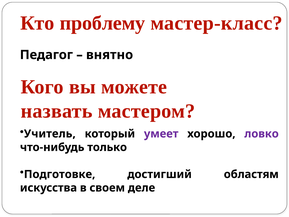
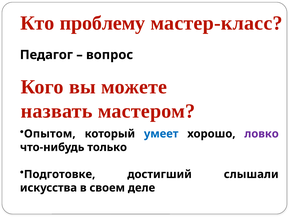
внятно: внятно -> вопрос
Учитель: Учитель -> Опытом
умеет colour: purple -> blue
областям: областям -> слышали
